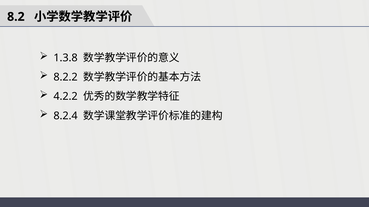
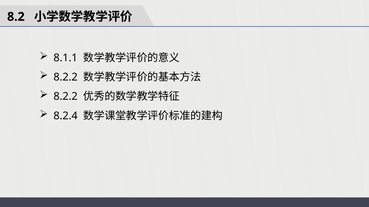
1.3.8: 1.3.8 -> 8.1.1
4.2.2 at (66, 97): 4.2.2 -> 8.2.2
